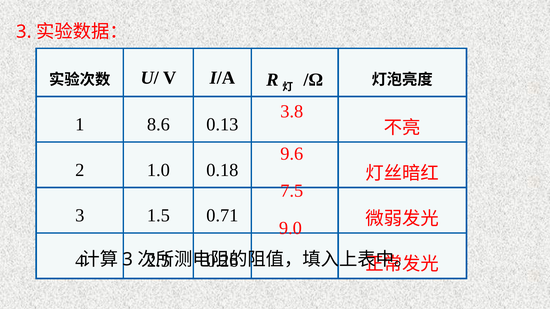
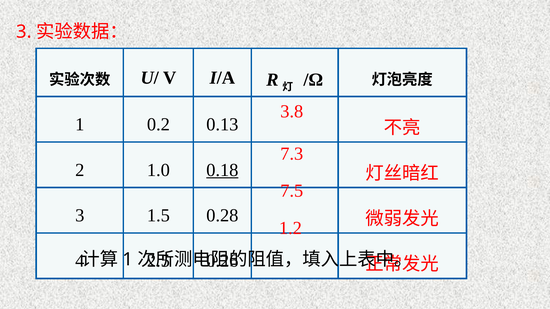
8.6: 8.6 -> 0.2
9.6: 9.6 -> 7.3
0.18 underline: none -> present
0.71: 0.71 -> 0.28
9.0: 9.0 -> 1.2
3 at (128, 259): 3 -> 1
